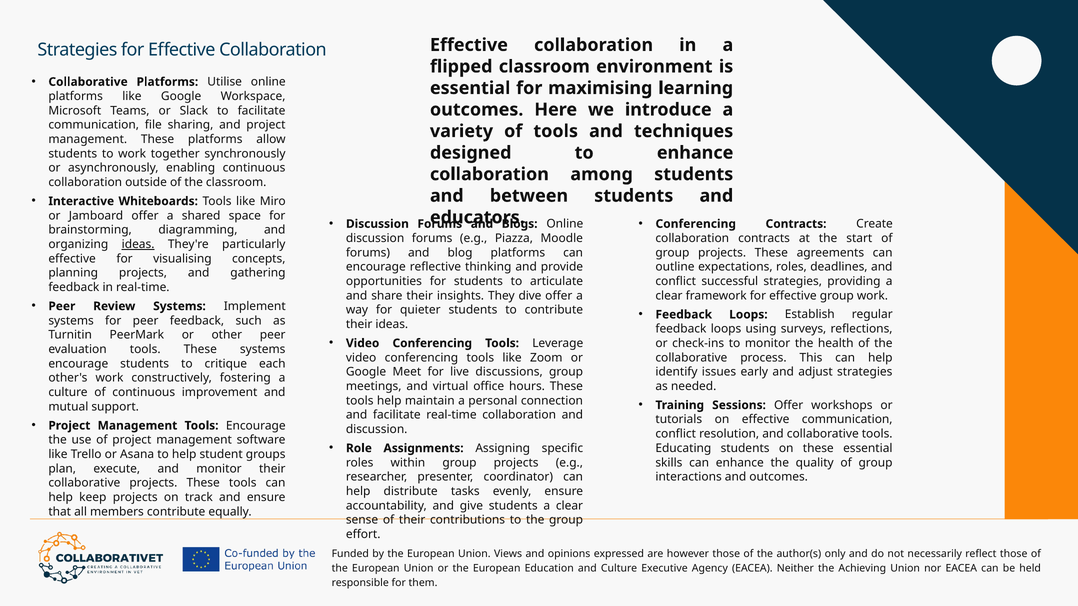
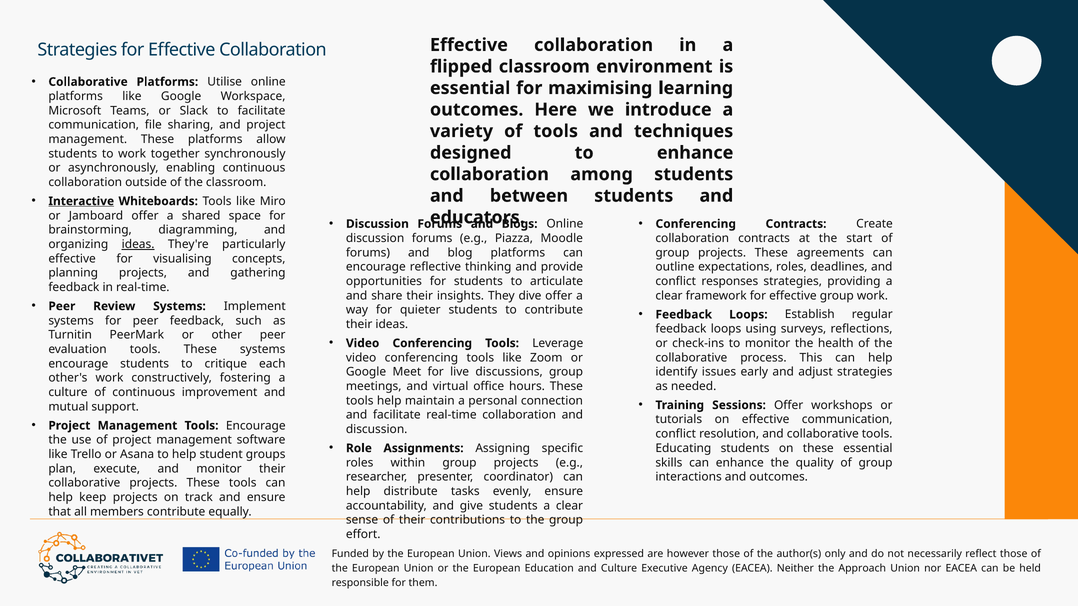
Interactive underline: none -> present
successful: successful -> responses
Achieving: Achieving -> Approach
